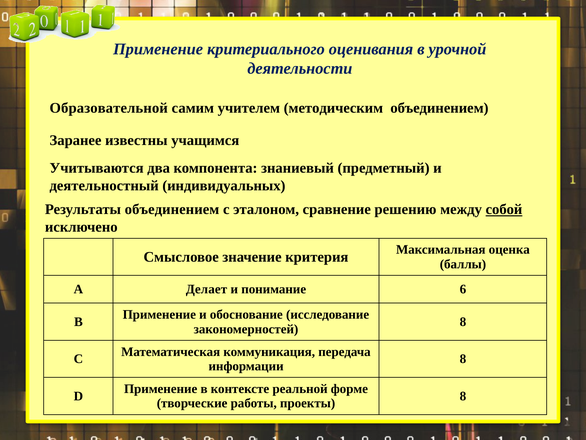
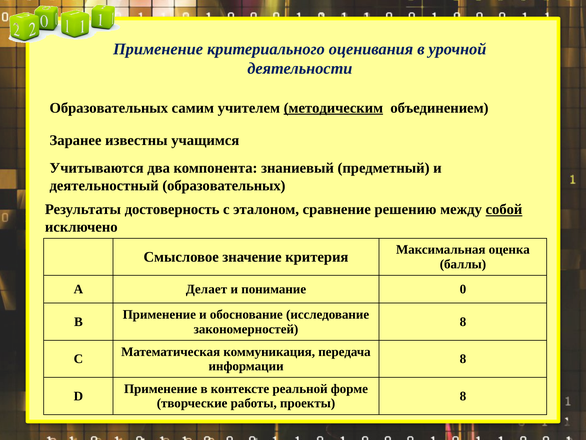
Образовательной at (109, 108): Образовательной -> Образовательных
методическим underline: none -> present
деятельностный индивидуальных: индивидуальных -> образовательных
Результаты объединением: объединением -> достоверность
6: 6 -> 0
